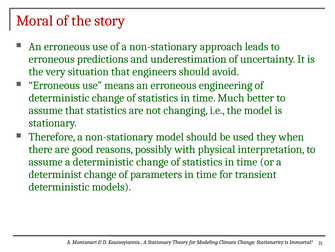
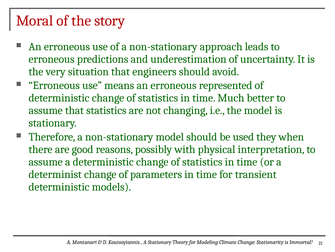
engineering: engineering -> represented
